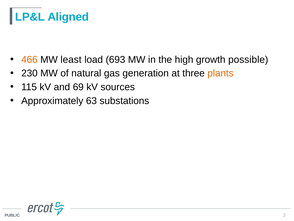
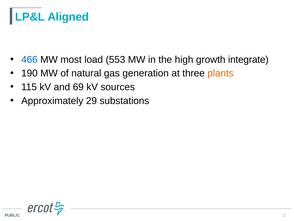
466 colour: orange -> blue
least: least -> most
693: 693 -> 553
possible: possible -> integrate
230: 230 -> 190
63: 63 -> 29
